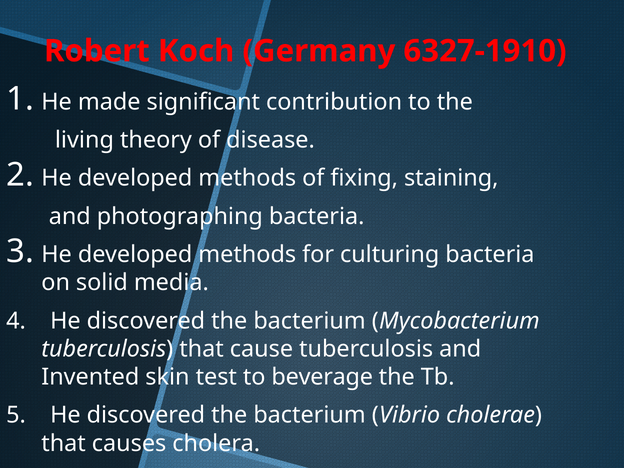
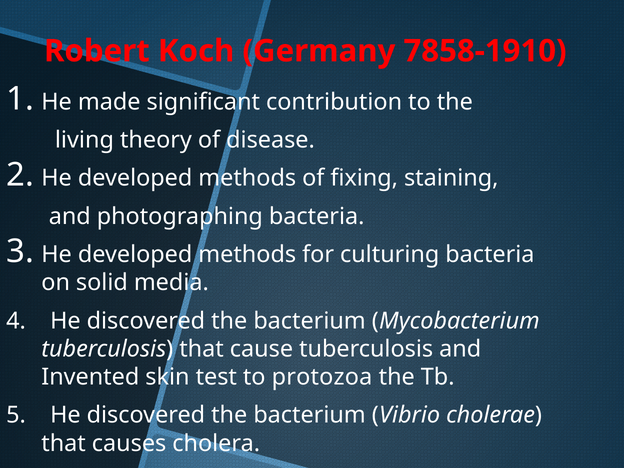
6327-1910: 6327-1910 -> 7858-1910
beverage: beverage -> protozoa
